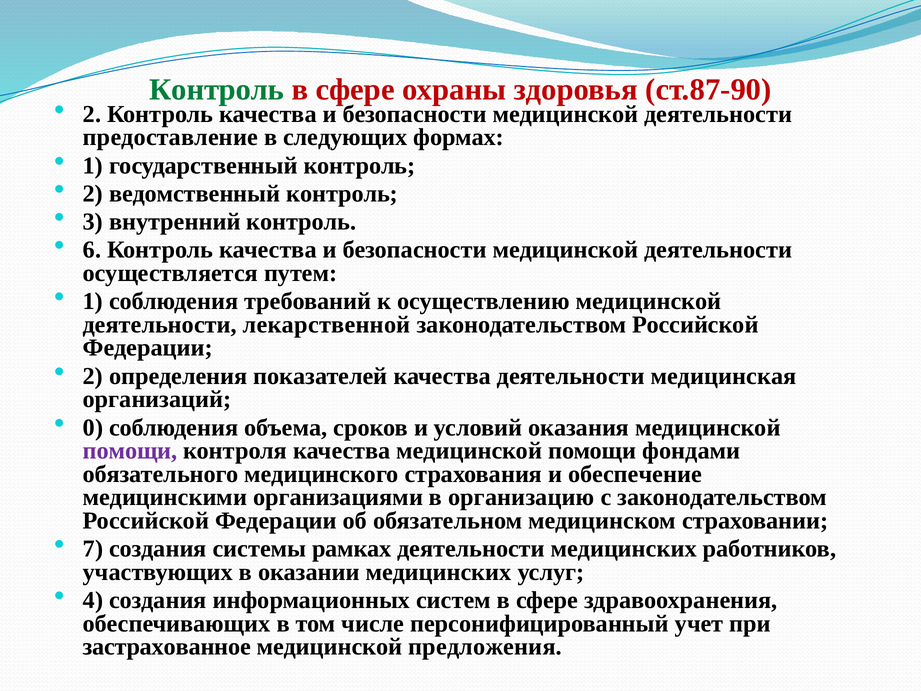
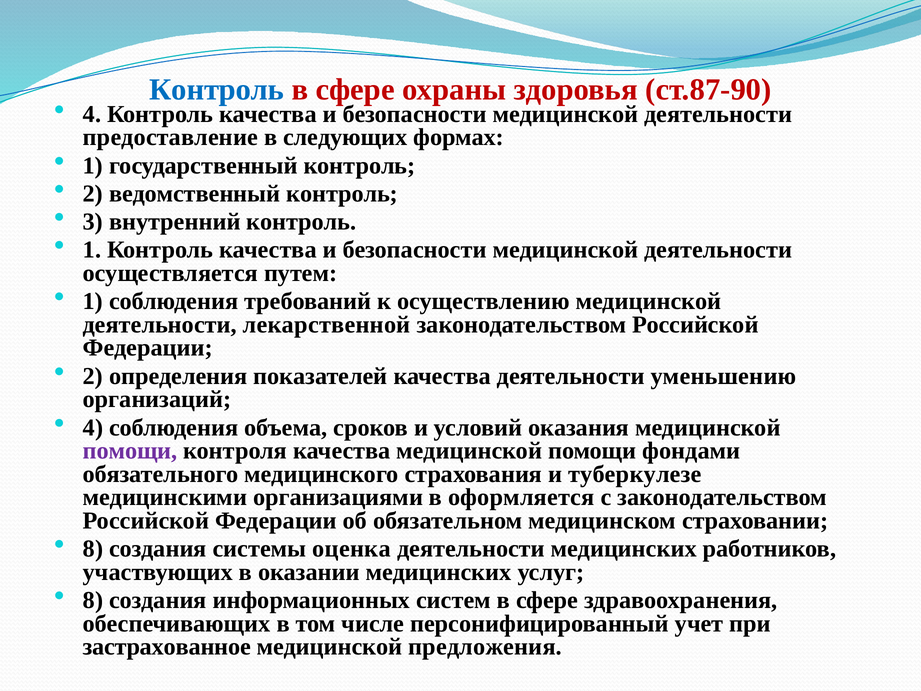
Контроль at (217, 90) colour: green -> blue
2 at (92, 114): 2 -> 4
6 at (92, 250): 6 -> 1
медицинская: медицинская -> уменьшению
0 at (93, 427): 0 -> 4
обеспечение: обеспечение -> туберкулезе
организацию: организацию -> оформляется
7 at (93, 549): 7 -> 8
рамках: рамках -> оценка
4 at (93, 600): 4 -> 8
